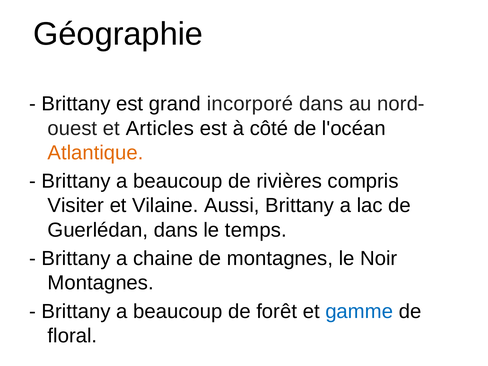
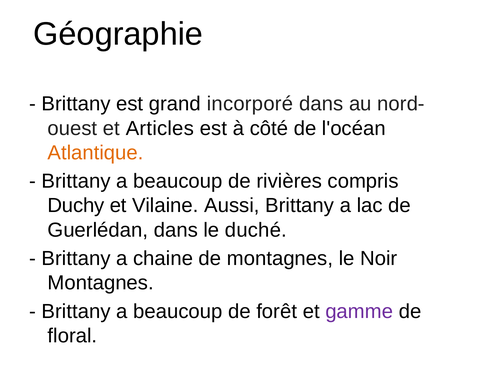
Visiter: Visiter -> Duchy
temps: temps -> duché
gamme colour: blue -> purple
